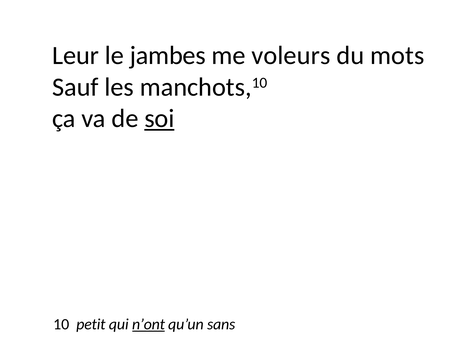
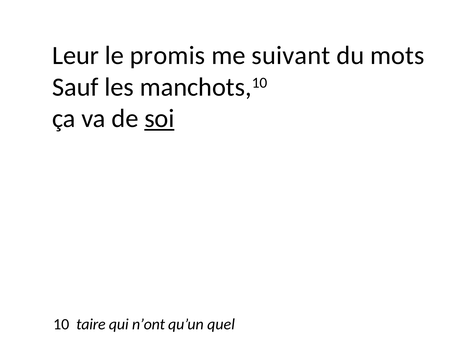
jambes: jambes -> promis
voleurs: voleurs -> suivant
petit: petit -> taire
n’ont underline: present -> none
sans: sans -> quel
